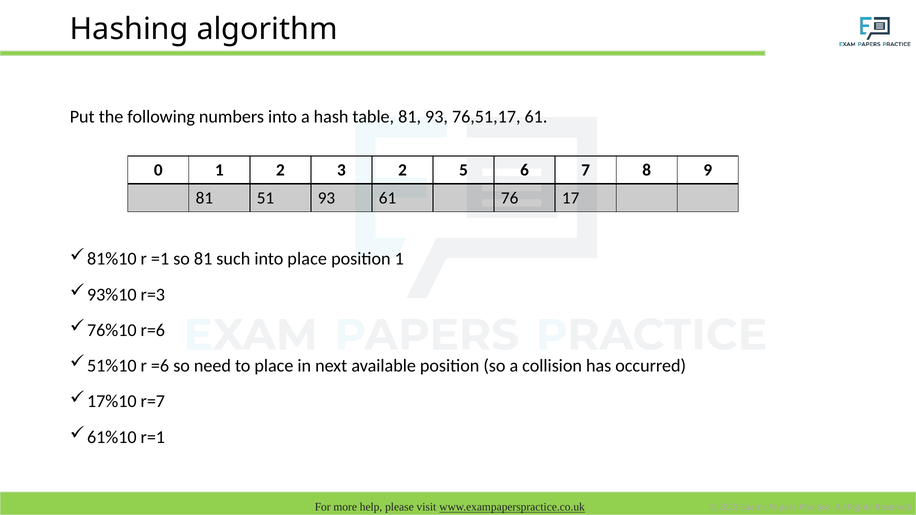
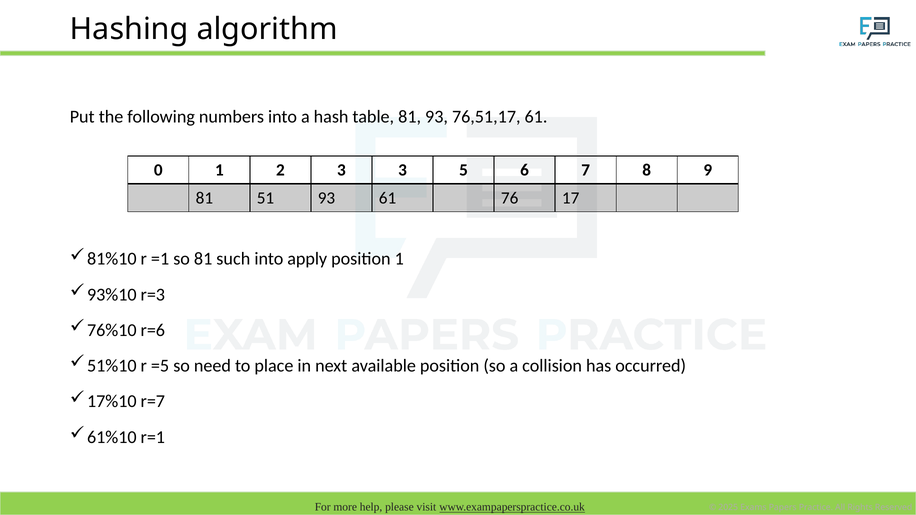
3 2: 2 -> 3
into place: place -> apply
=6: =6 -> =5
